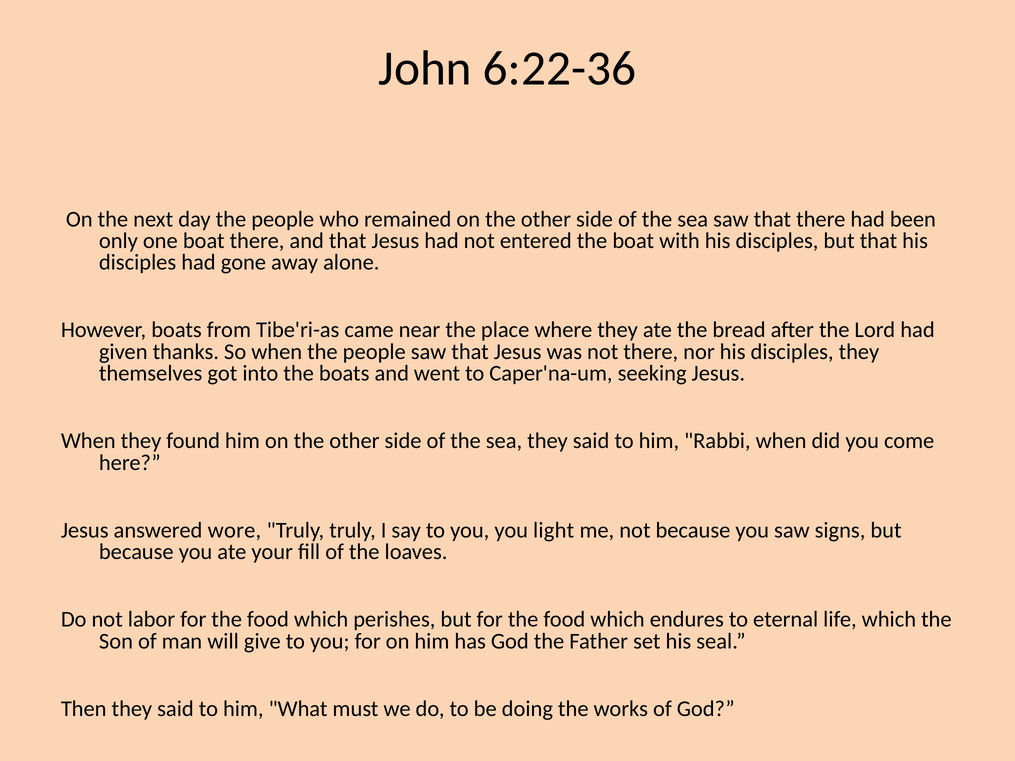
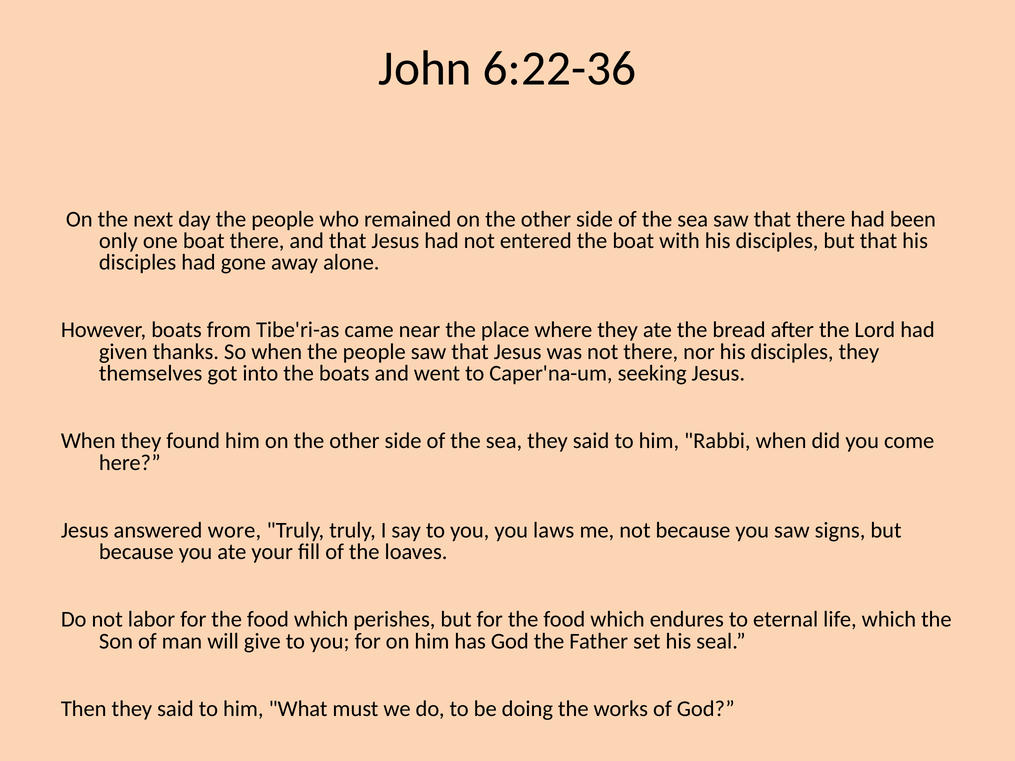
light: light -> laws
